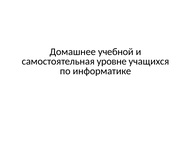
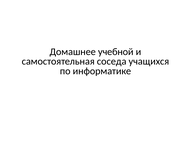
уровне: уровне -> соседа
